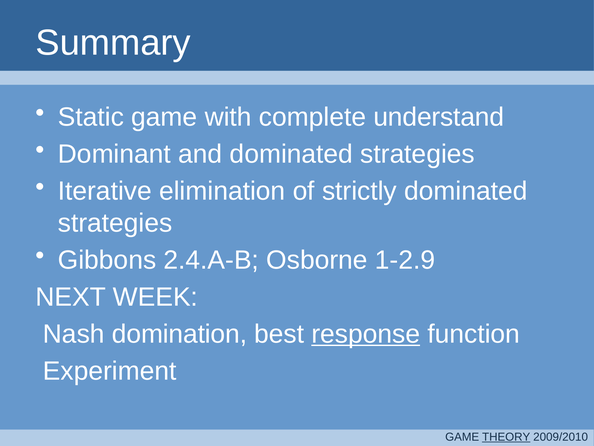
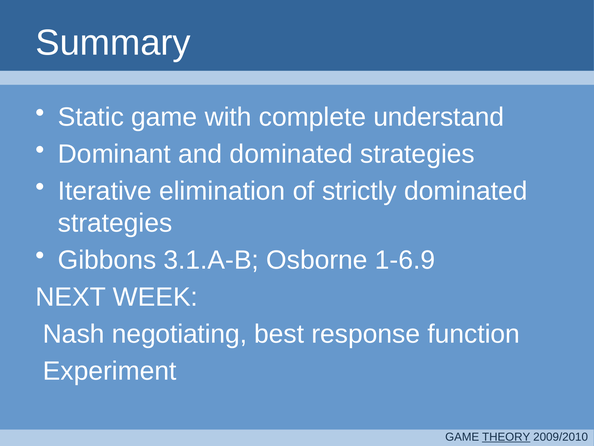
2.4.A-B: 2.4.A-B -> 3.1.A-B
1-2.9: 1-2.9 -> 1-6.9
domination: domination -> negotiating
response underline: present -> none
